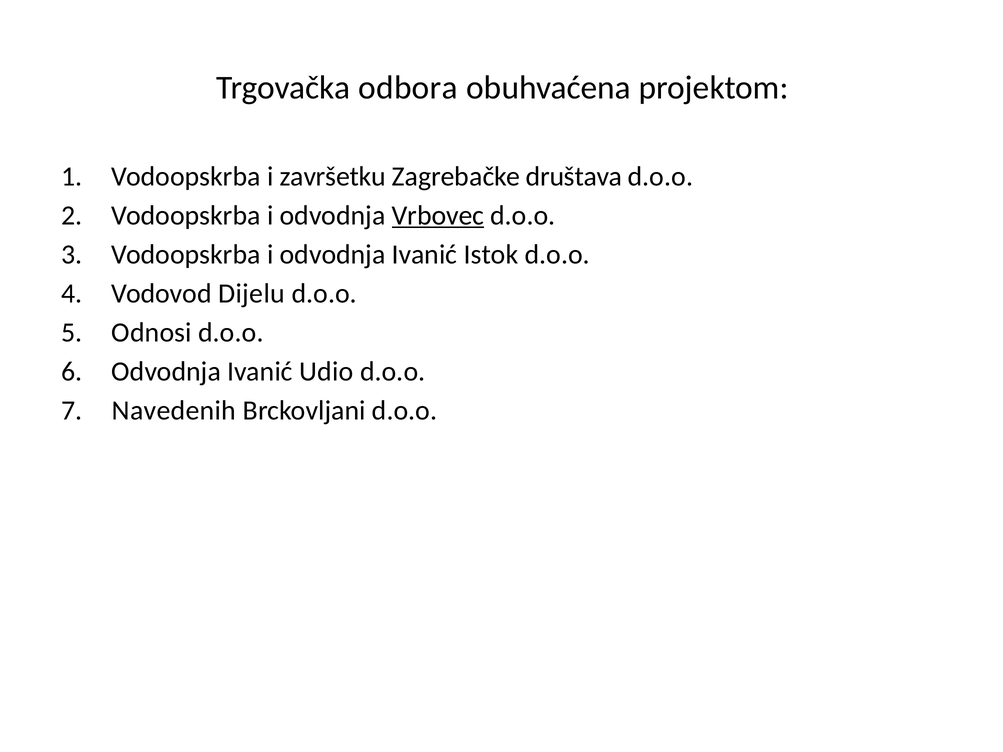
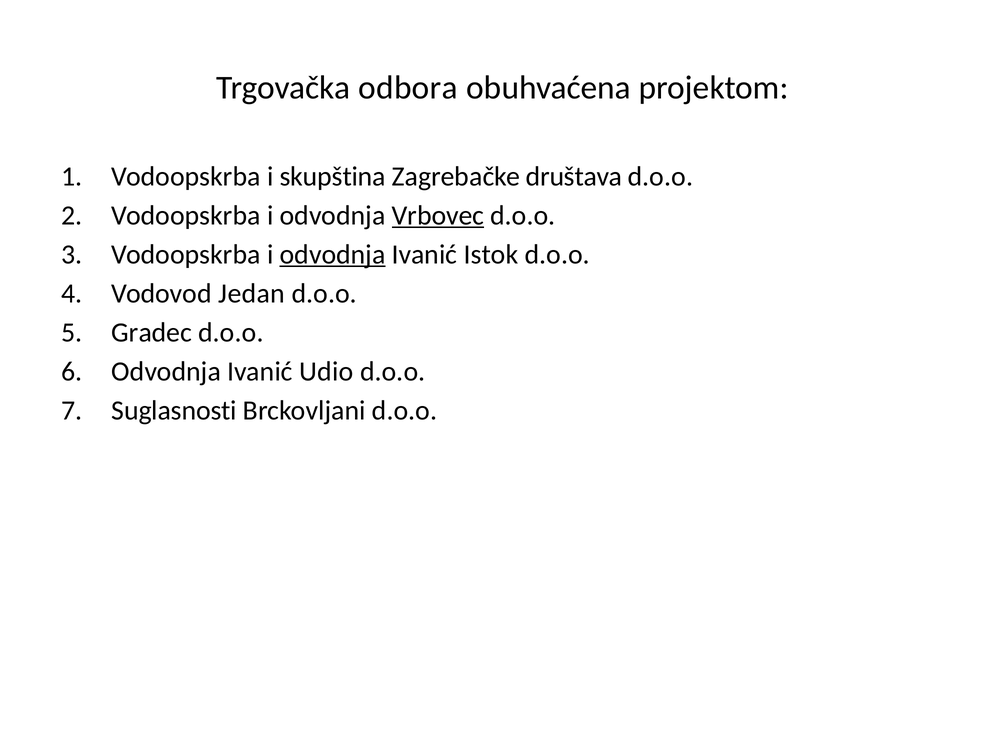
završetku: završetku -> skupština
odvodnja at (333, 255) underline: none -> present
Dijelu: Dijelu -> Jedan
Odnosi: Odnosi -> Gradec
Navedenih: Navedenih -> Suglasnosti
